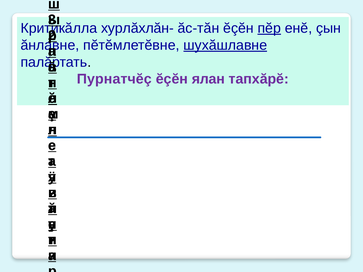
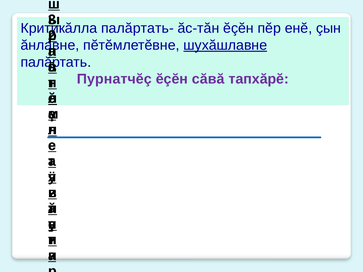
хурлăхлăн-: хурлăхлăн- -> палăртать-
пĕр underline: present -> none
ялан: ялан -> сăвă
